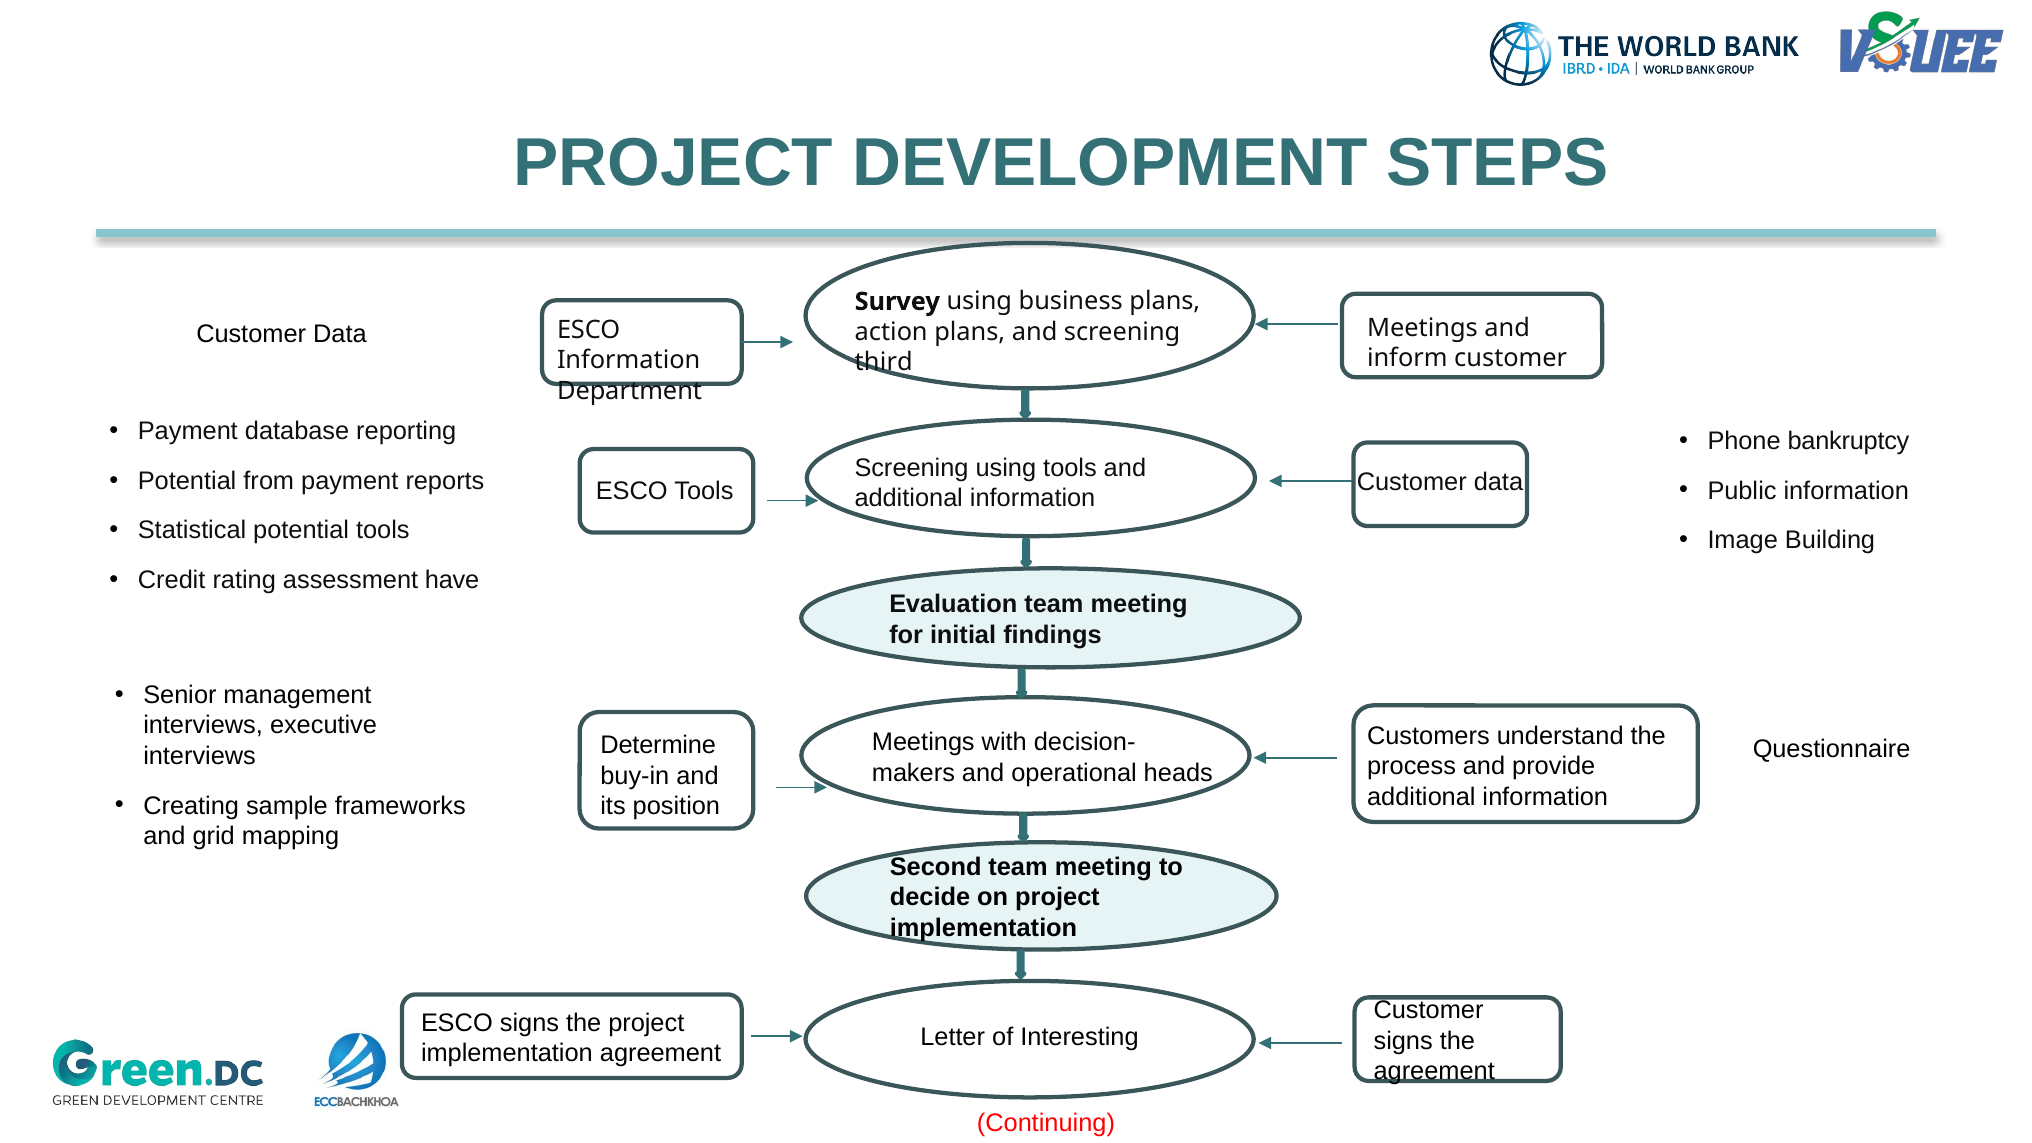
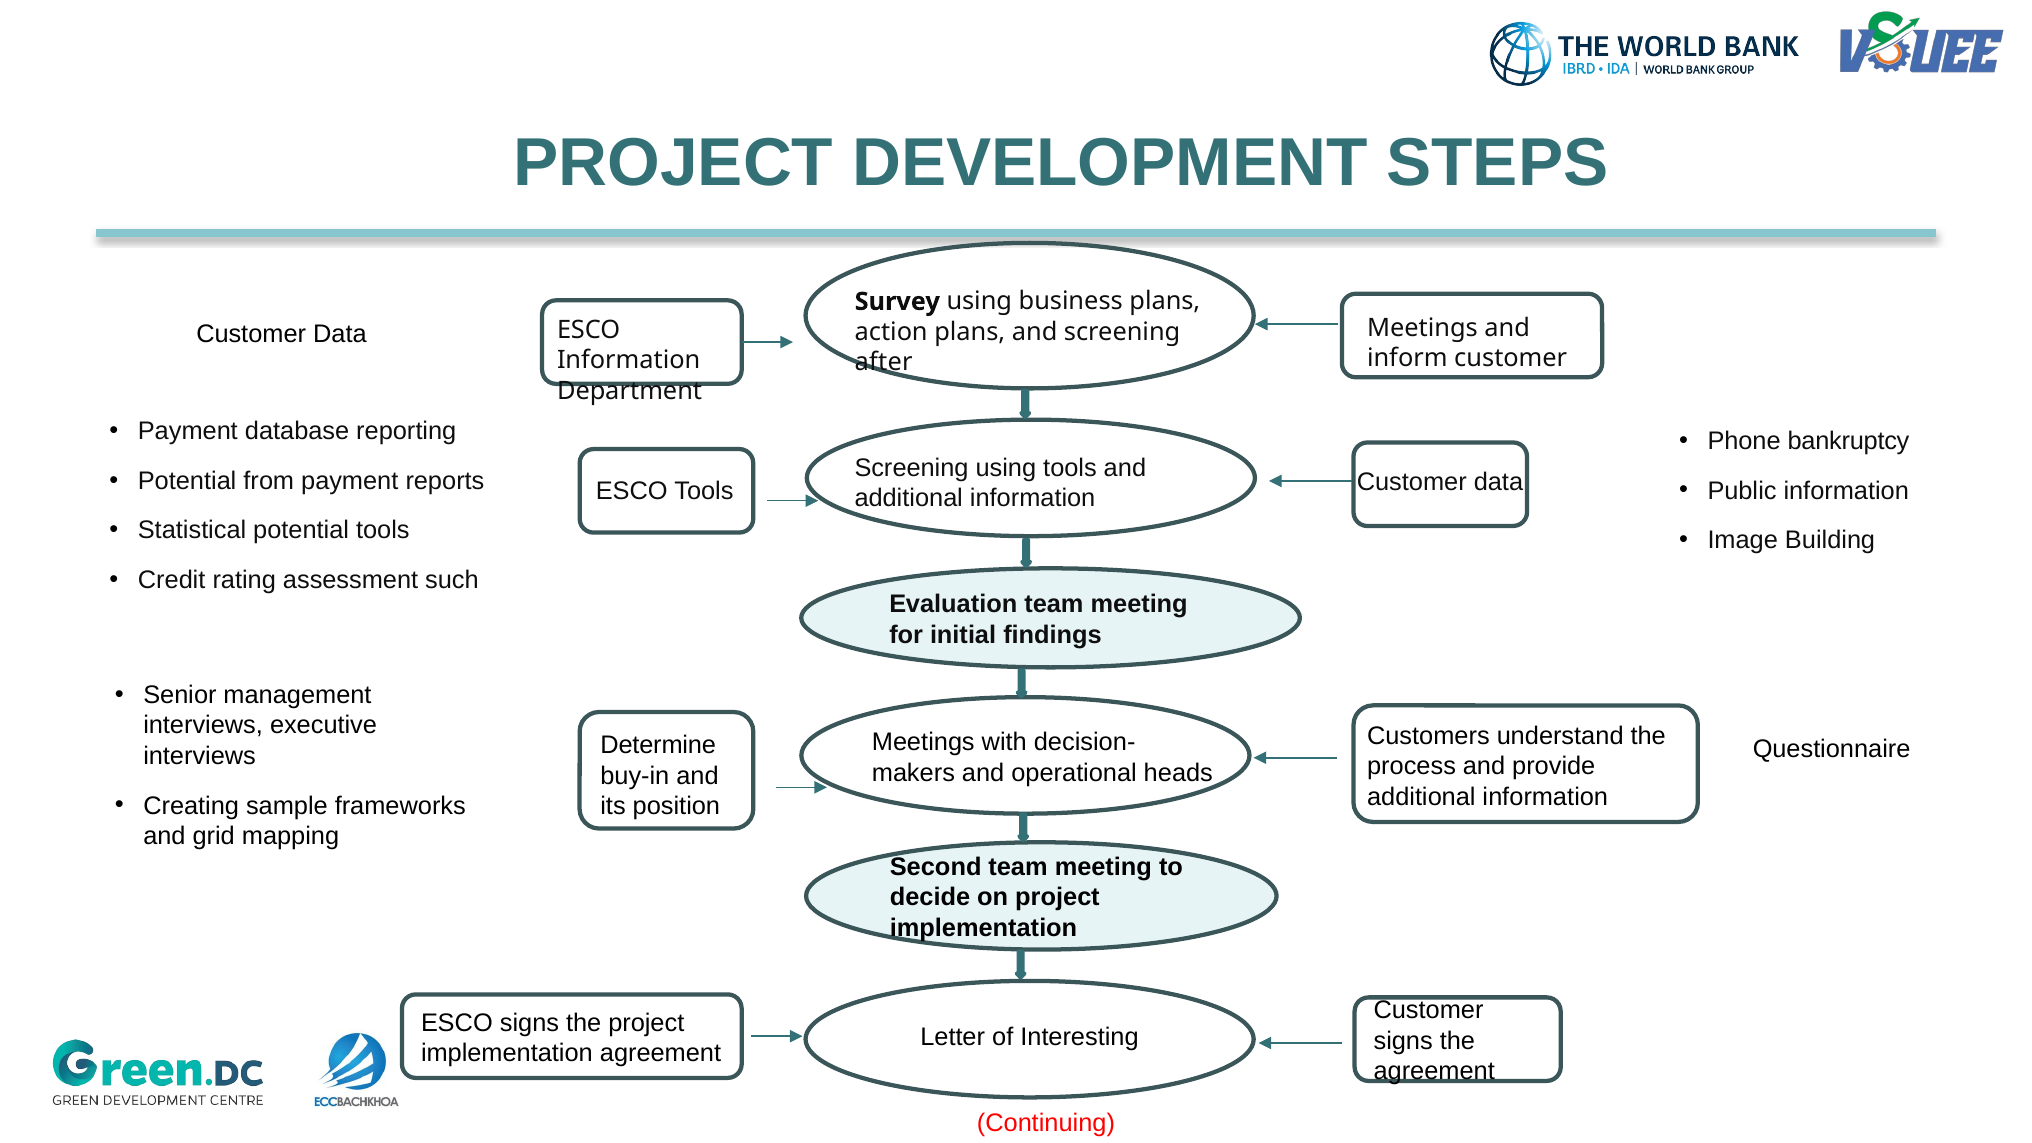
third: third -> after
have: have -> such
